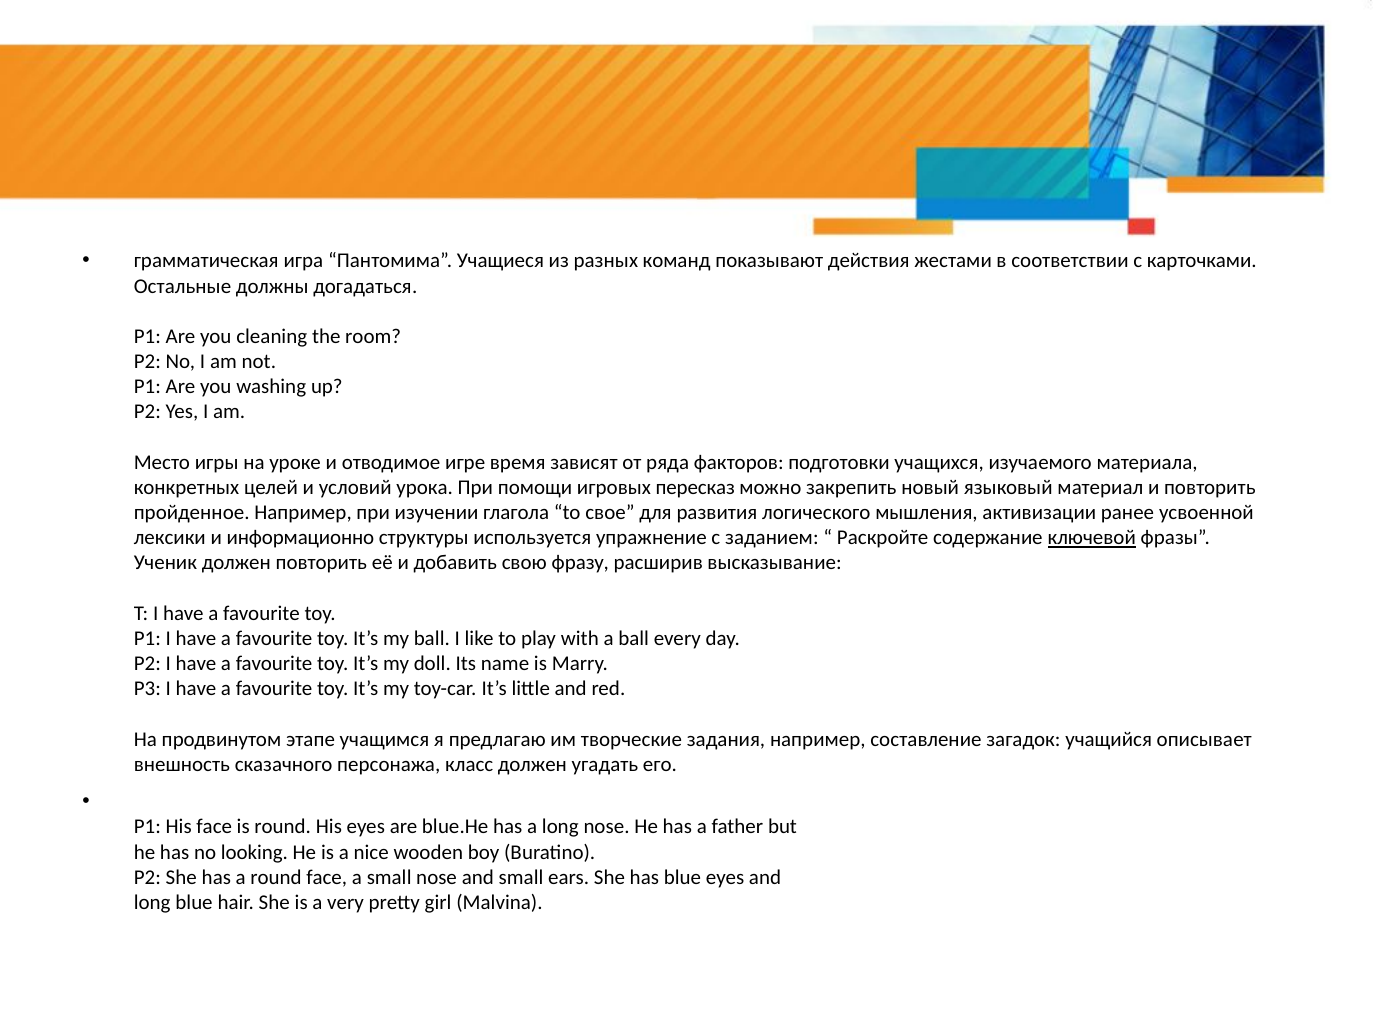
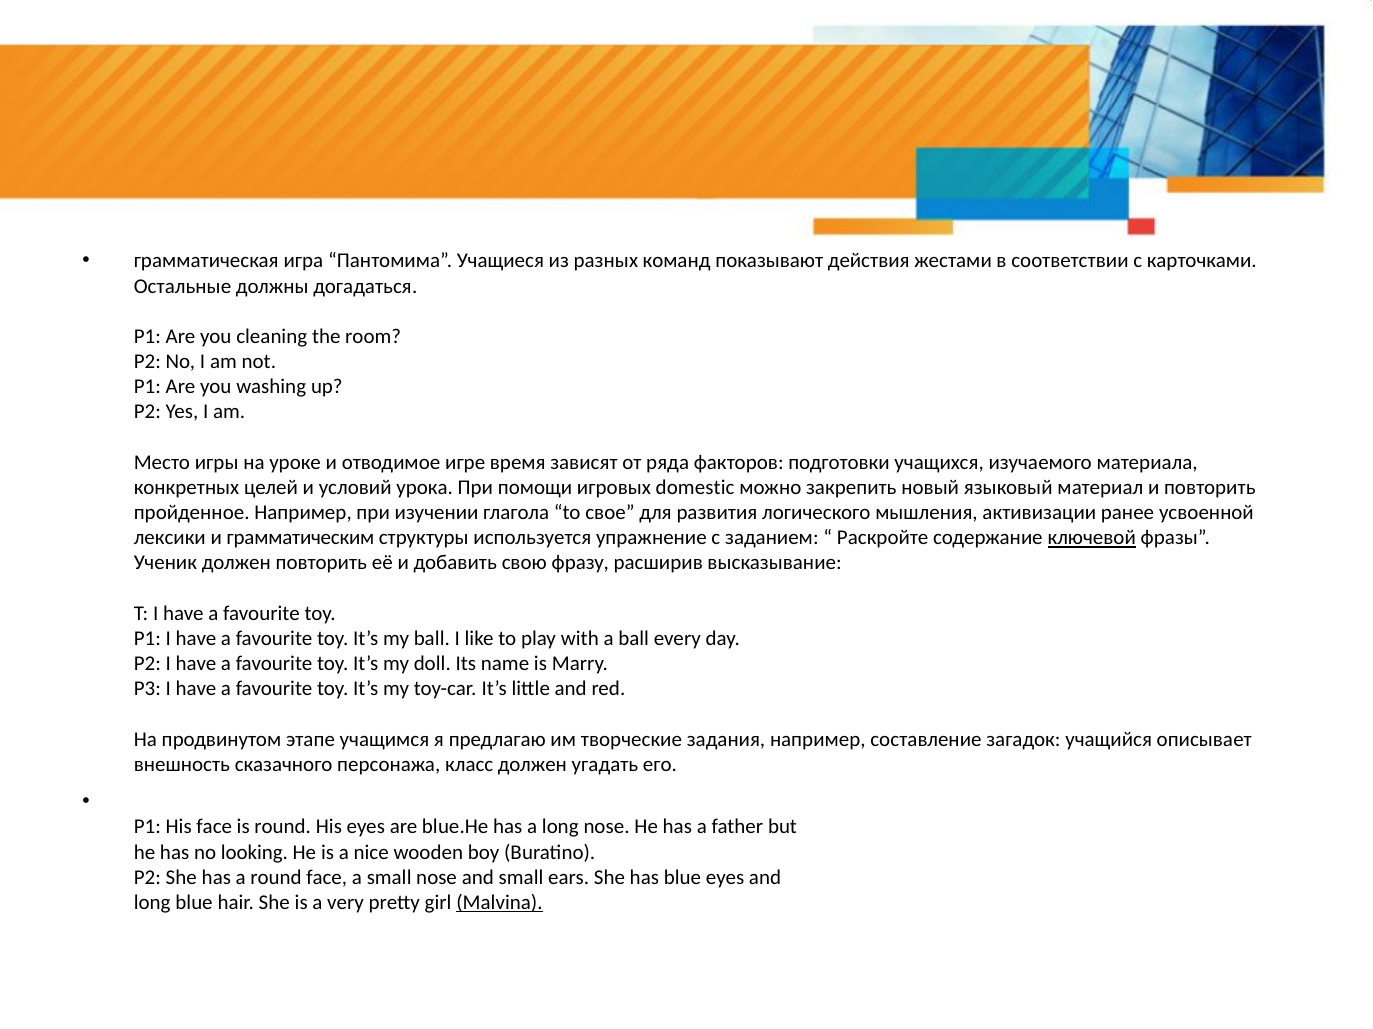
пересказ: пересказ -> domestic
информационно: информационно -> грамматическим
Malvina underline: none -> present
